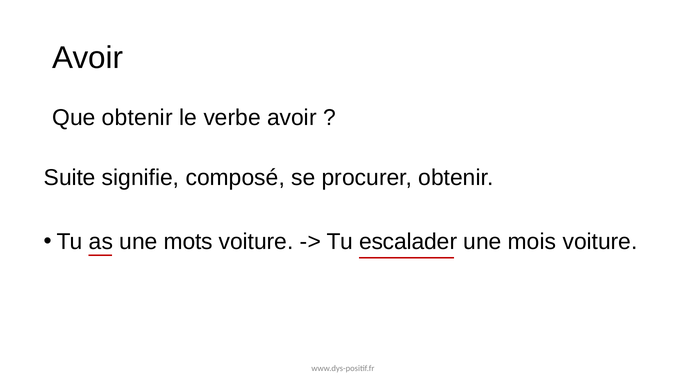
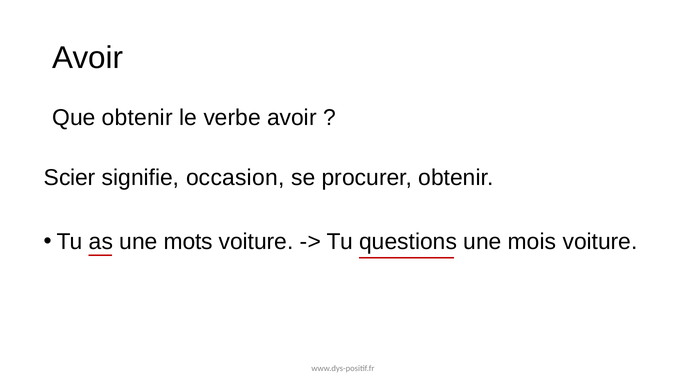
Suite: Suite -> Scier
composé: composé -> occasion
escalader: escalader -> questions
